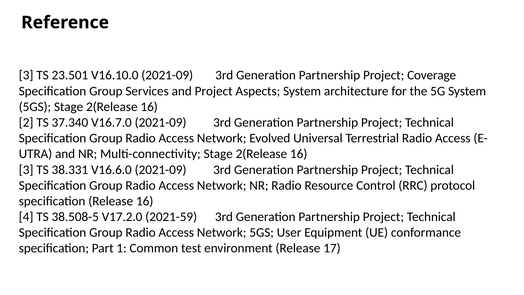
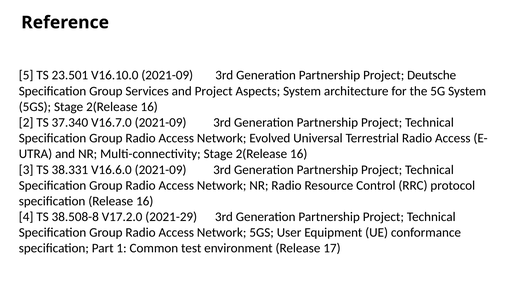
3 at (26, 75): 3 -> 5
Coverage: Coverage -> Deutsche
38.508-5: 38.508-5 -> 38.508-8
2021-59: 2021-59 -> 2021-29
